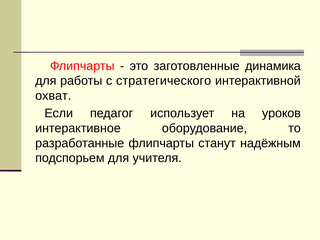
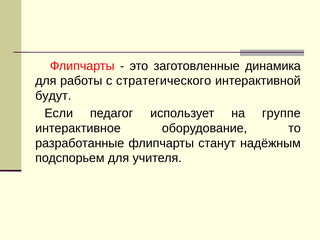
охват: охват -> будут
уроков: уроков -> группе
